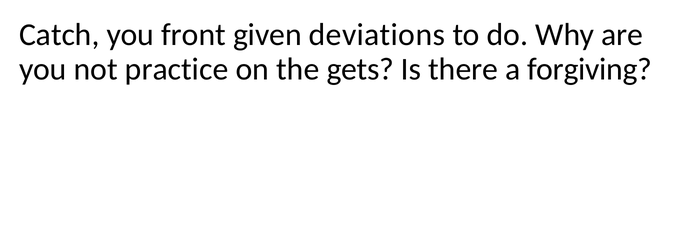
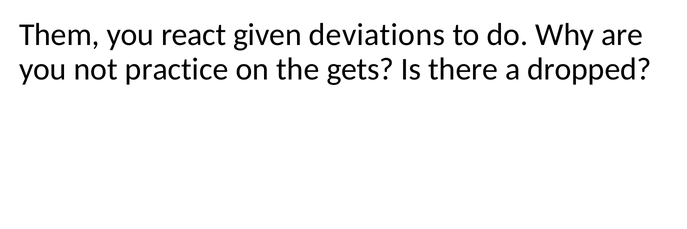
Catch: Catch -> Them
front: front -> react
forgiving: forgiving -> dropped
